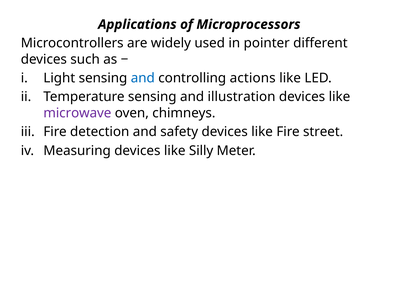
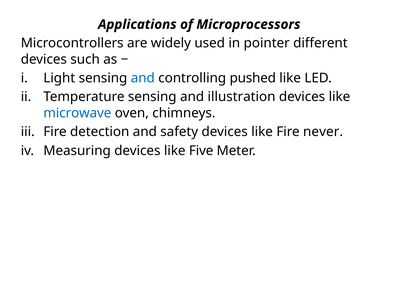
actions: actions -> pushed
microwave colour: purple -> blue
street: street -> never
Silly: Silly -> Five
